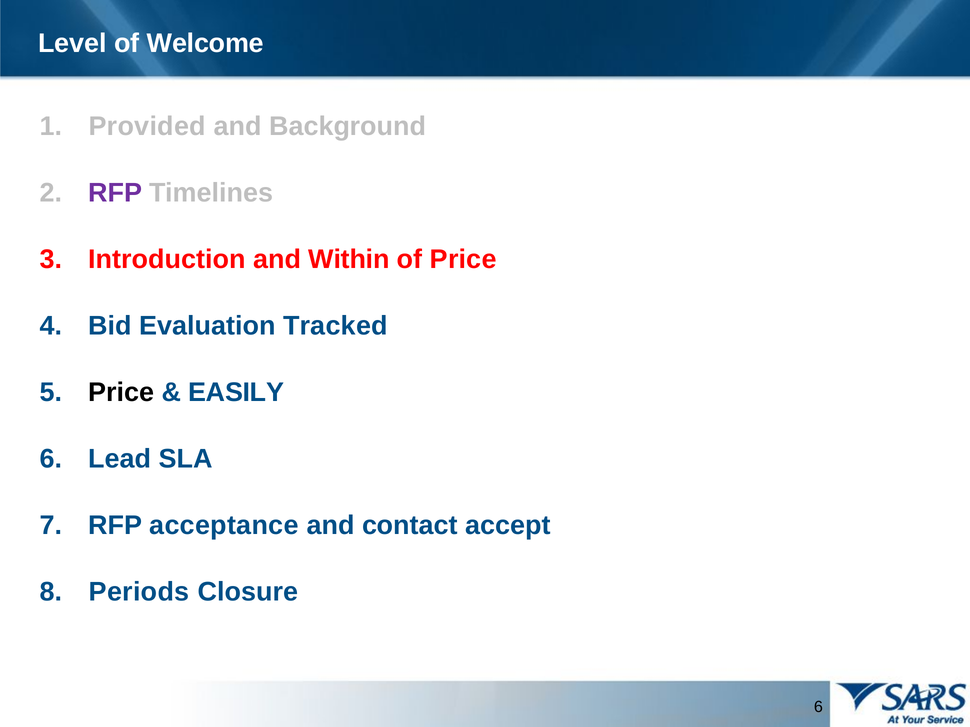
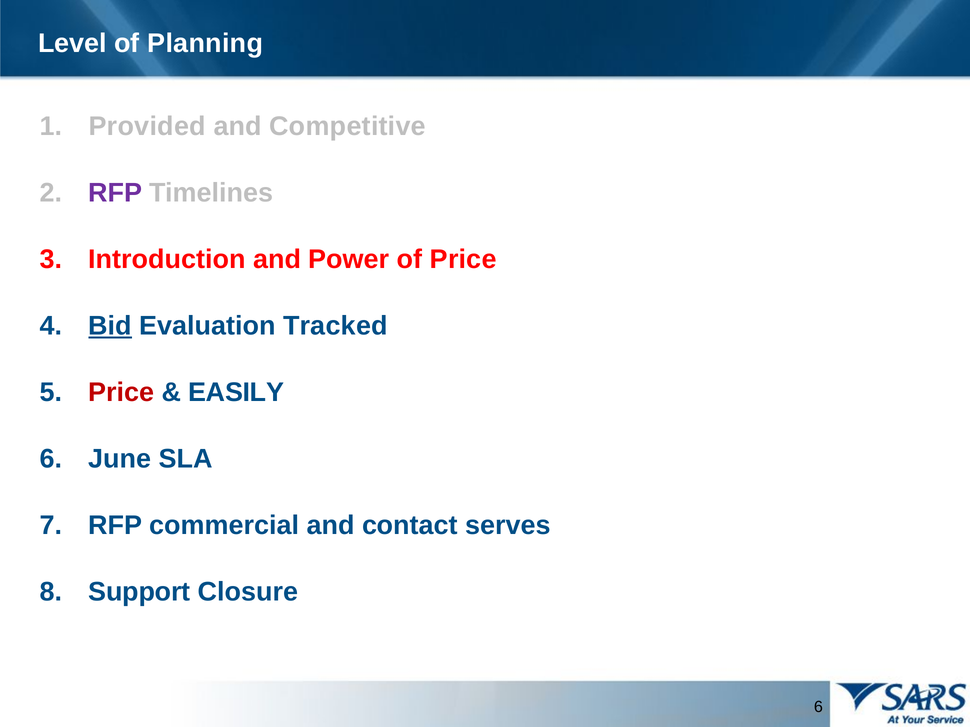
Welcome: Welcome -> Planning
Background: Background -> Competitive
Within: Within -> Power
Bid underline: none -> present
Price at (121, 393) colour: black -> red
Lead: Lead -> June
acceptance: acceptance -> commercial
accept: accept -> serves
Periods: Periods -> Support
